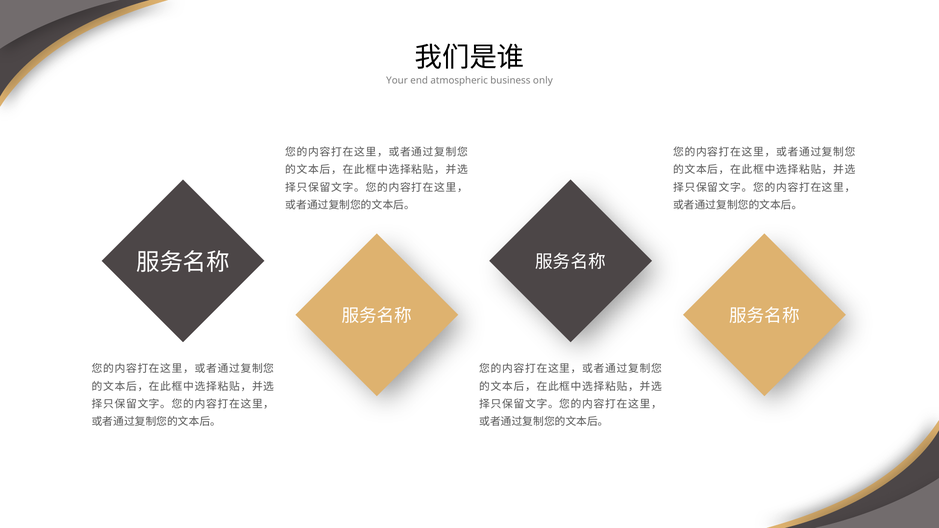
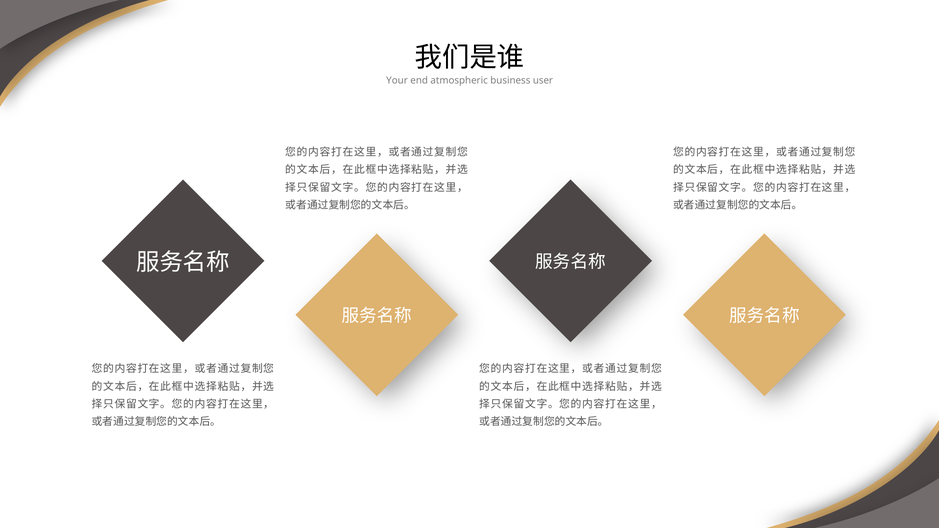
only: only -> user
